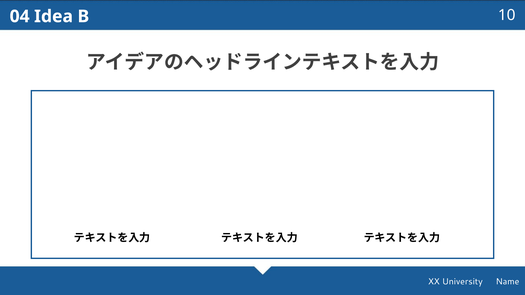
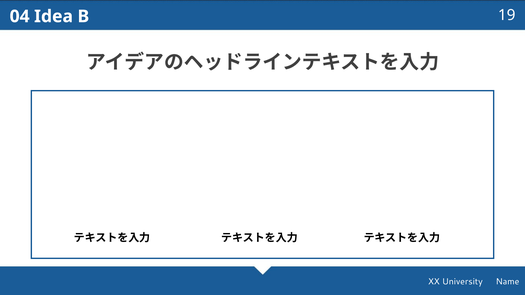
10: 10 -> 19
